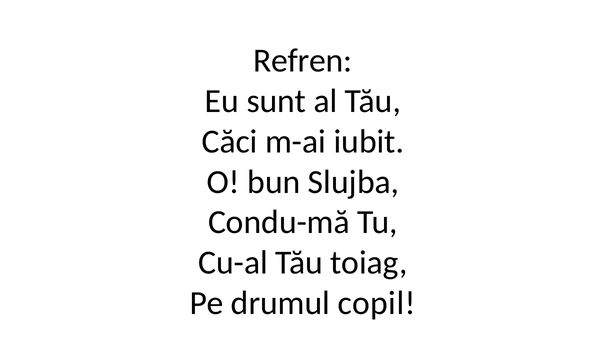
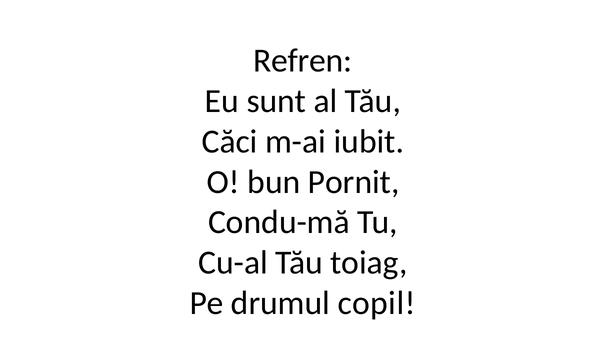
Slujba: Slujba -> Pornit
